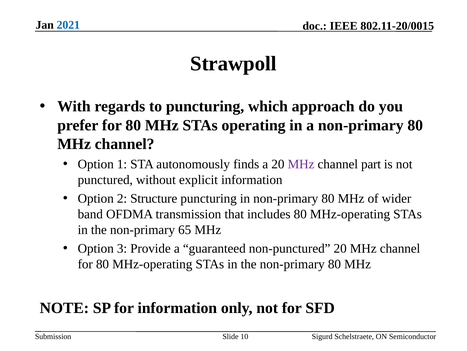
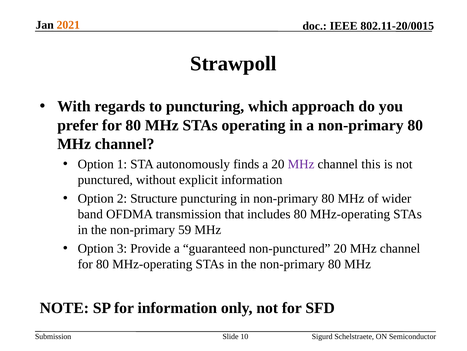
2021 colour: blue -> orange
part: part -> this
65: 65 -> 59
